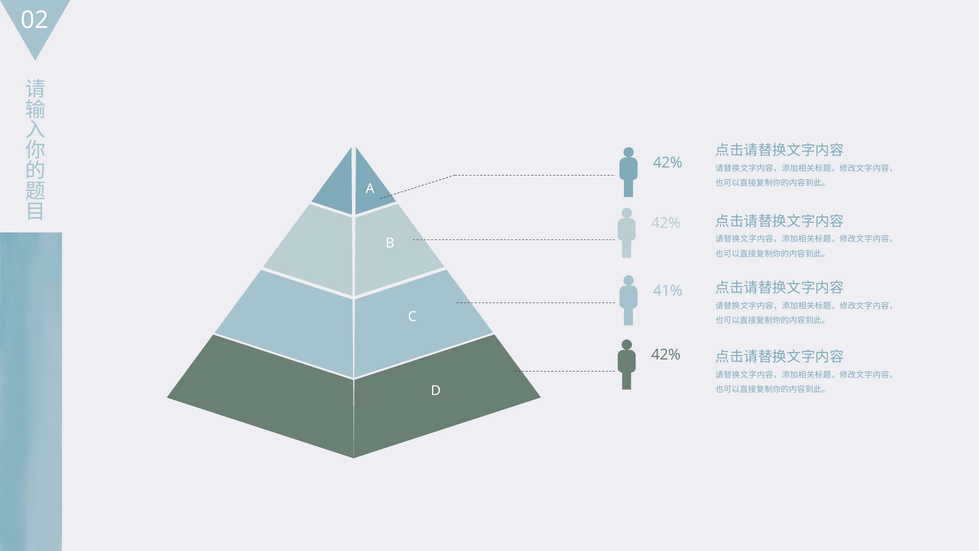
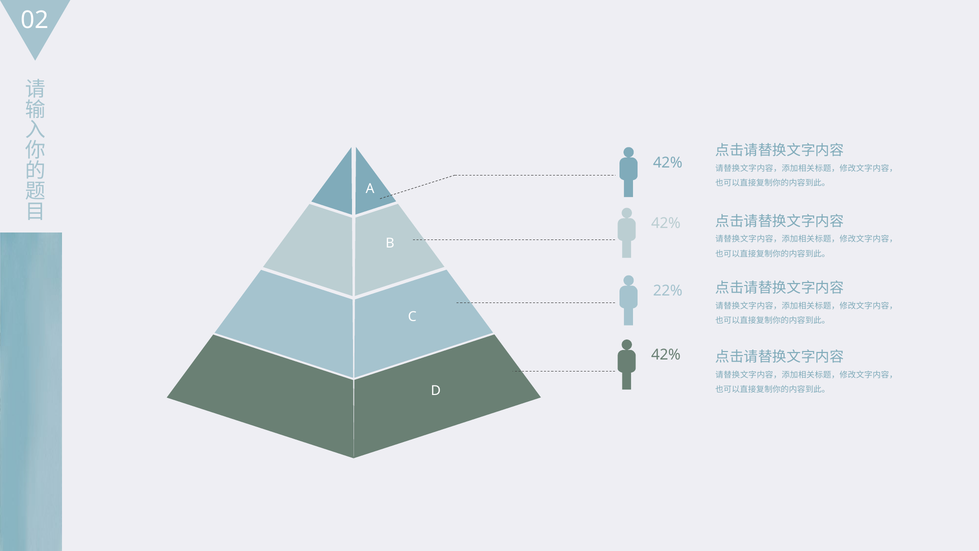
41%: 41% -> 22%
